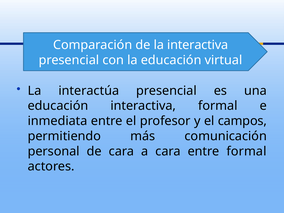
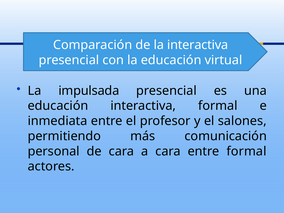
interactúa: interactúa -> impulsada
campos: campos -> salones
